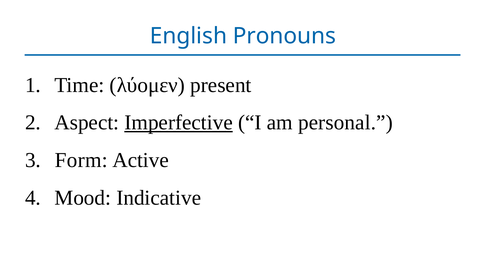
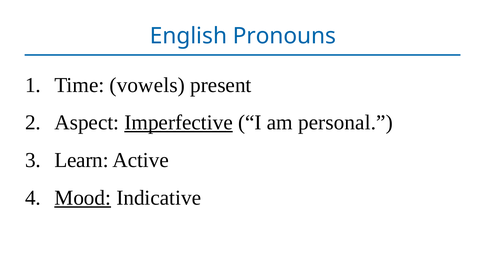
λύομεν: λύομεν -> vowels
Form: Form -> Learn
Mood underline: none -> present
